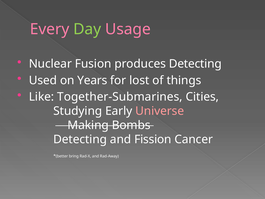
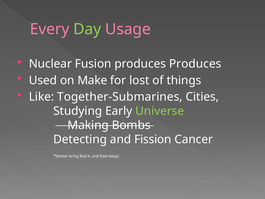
produces Detecting: Detecting -> Produces
Years: Years -> Make
Universe colour: pink -> light green
